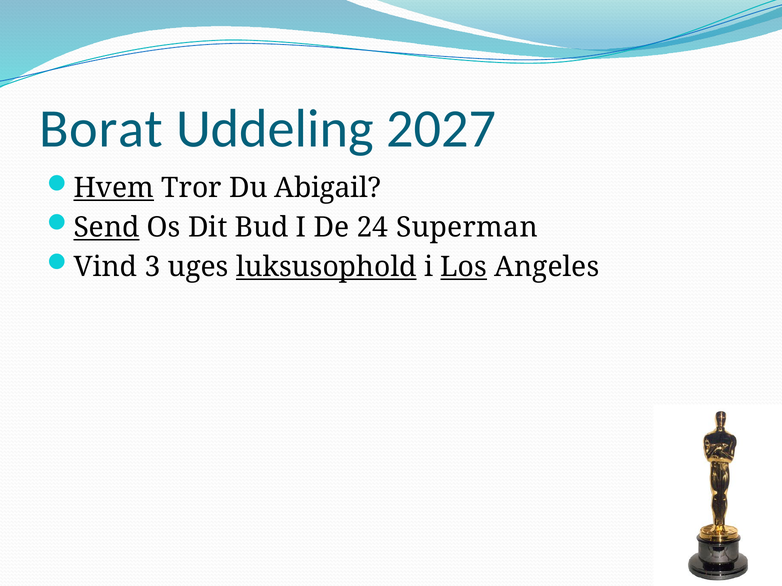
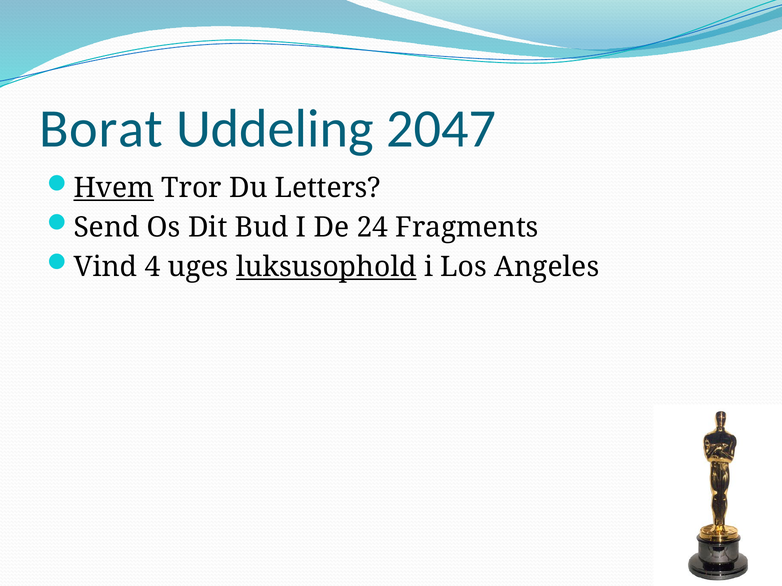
2027: 2027 -> 2047
Abigail: Abigail -> Letters
Send underline: present -> none
Superman: Superman -> Fragments
3: 3 -> 4
Los underline: present -> none
